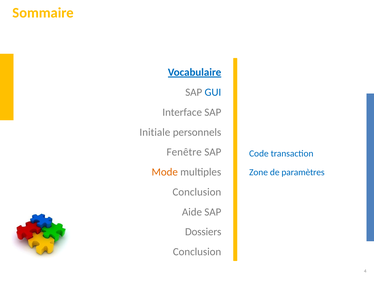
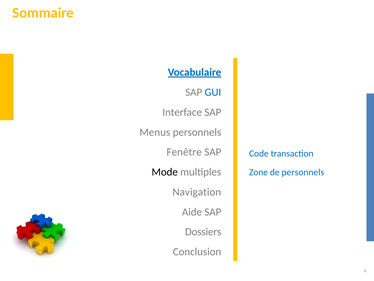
Initiale: Initiale -> Menus
Mode colour: orange -> black
de paramètres: paramètres -> personnels
Conclusion at (197, 192): Conclusion -> Navigation
